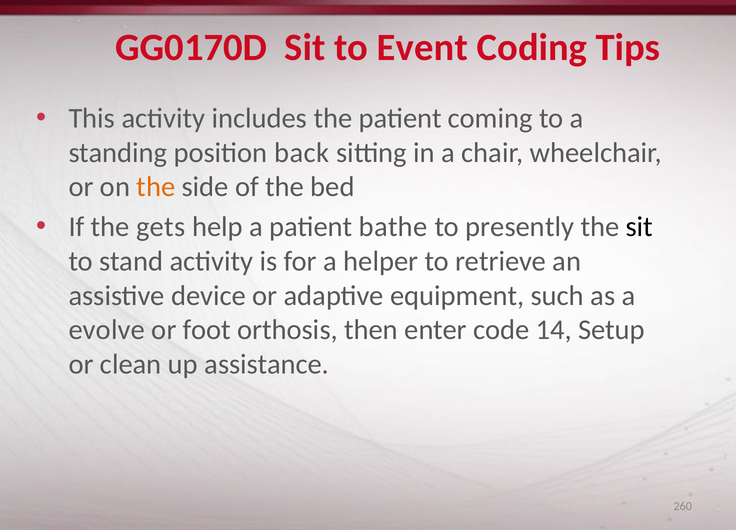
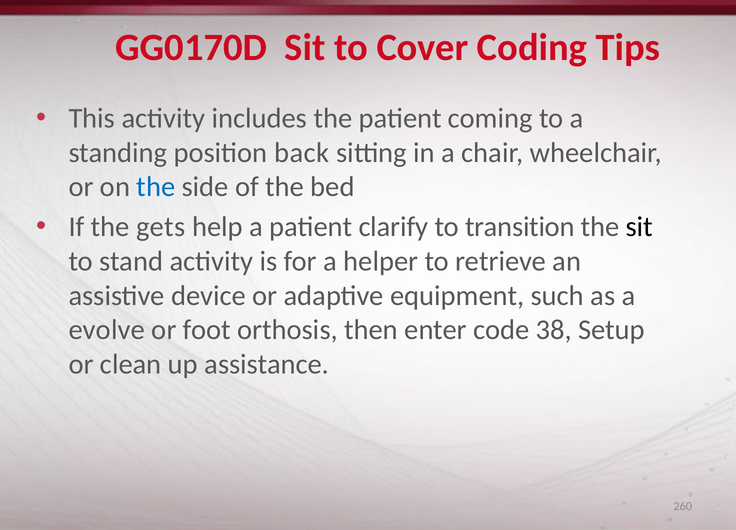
Event: Event -> Cover
the at (156, 187) colour: orange -> blue
bathe: bathe -> clarify
presently: presently -> transition
14: 14 -> 38
